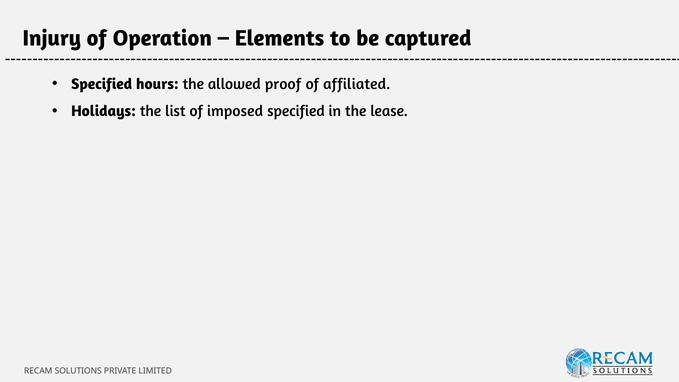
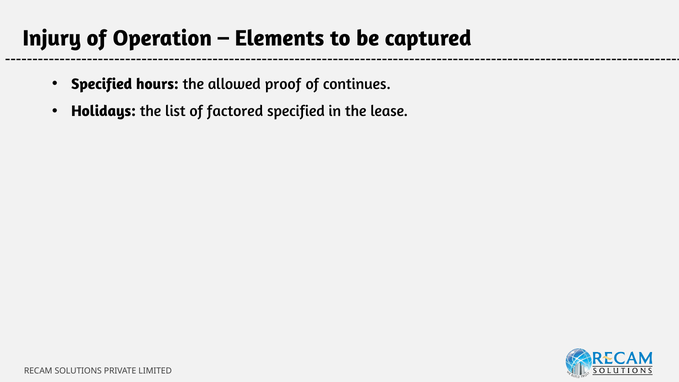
affiliated: affiliated -> continues
imposed: imposed -> factored
